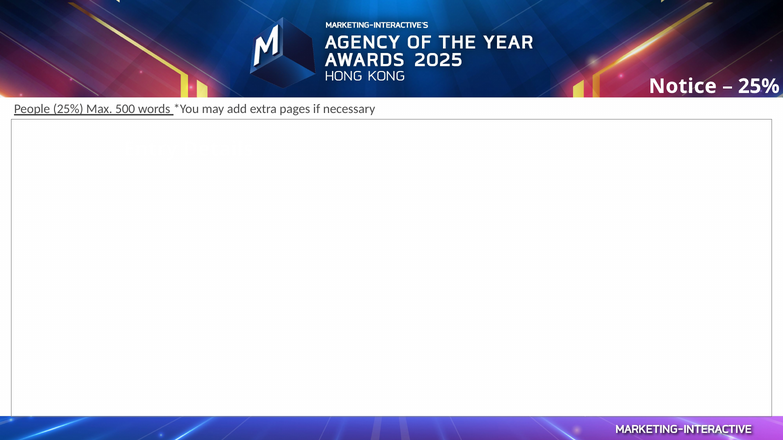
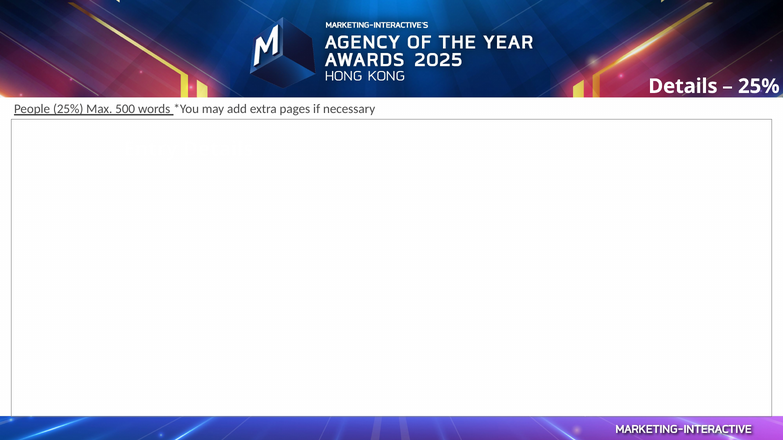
Notice at (683, 86): Notice -> Details
